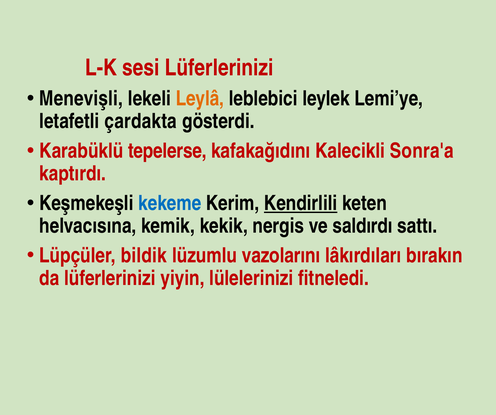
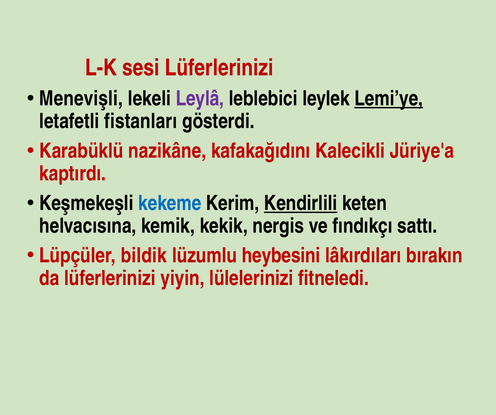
Leylâ colour: orange -> purple
Lemi’ye underline: none -> present
çardakta: çardakta -> fistanları
tepelerse: tepelerse -> nazikâne
Sonra'a: Sonra'a -> Jüriye'a
saldırdı: saldırdı -> fındıkçı
vazolarını: vazolarını -> heybesini
